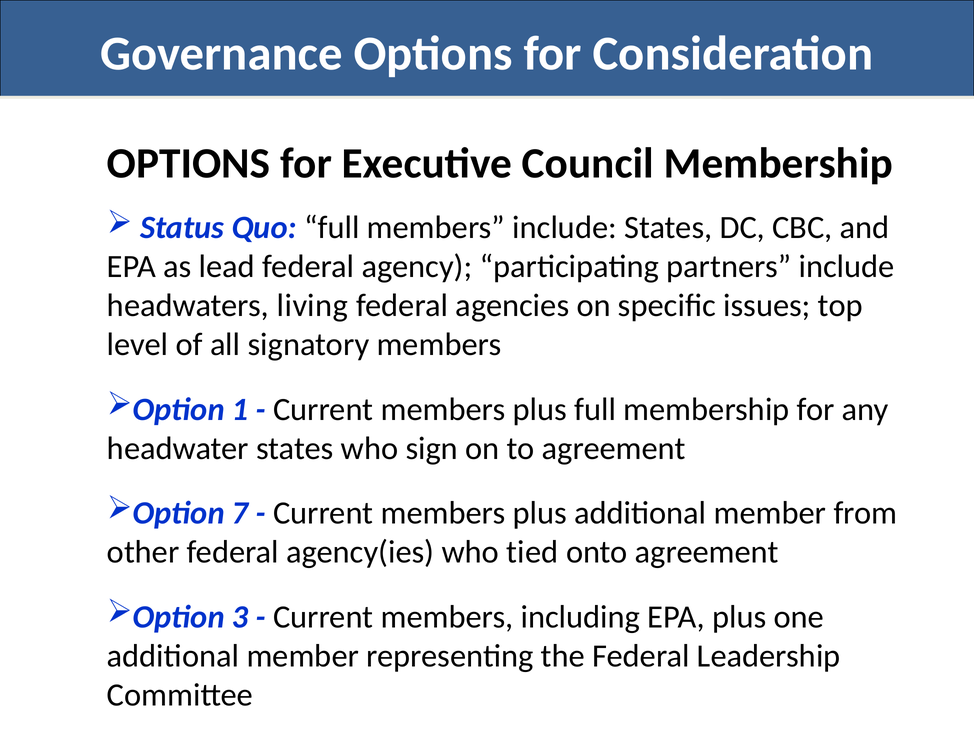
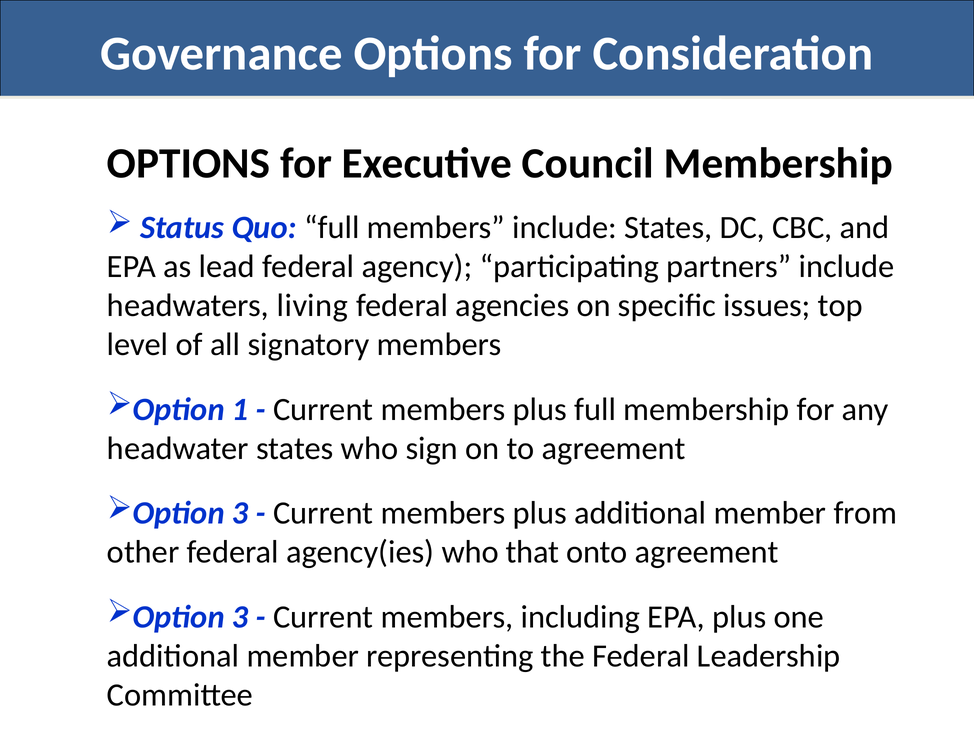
7 at (240, 514): 7 -> 3
tied: tied -> that
